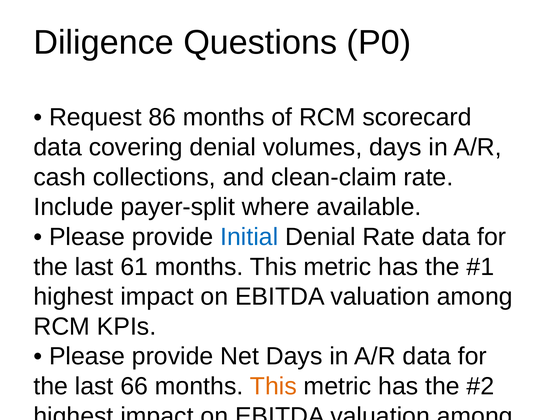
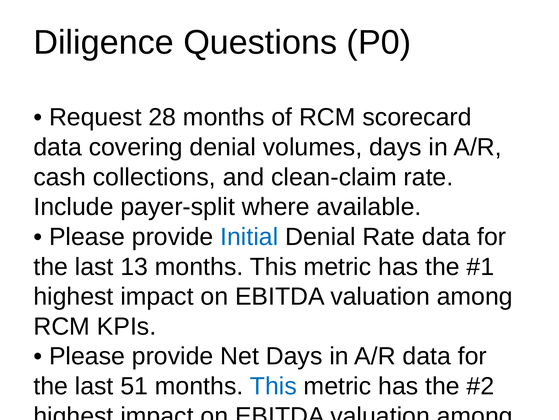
86: 86 -> 28
61: 61 -> 13
66: 66 -> 51
This at (273, 386) colour: orange -> blue
